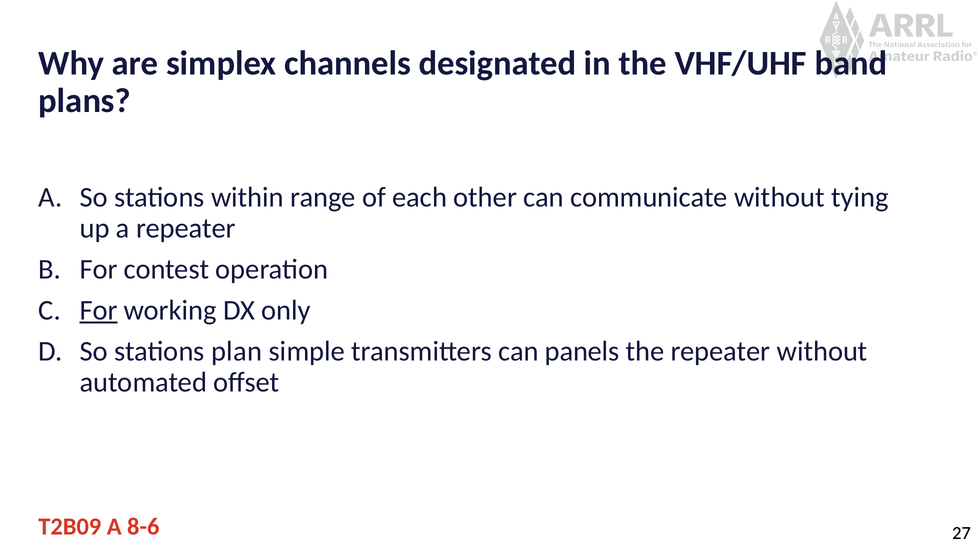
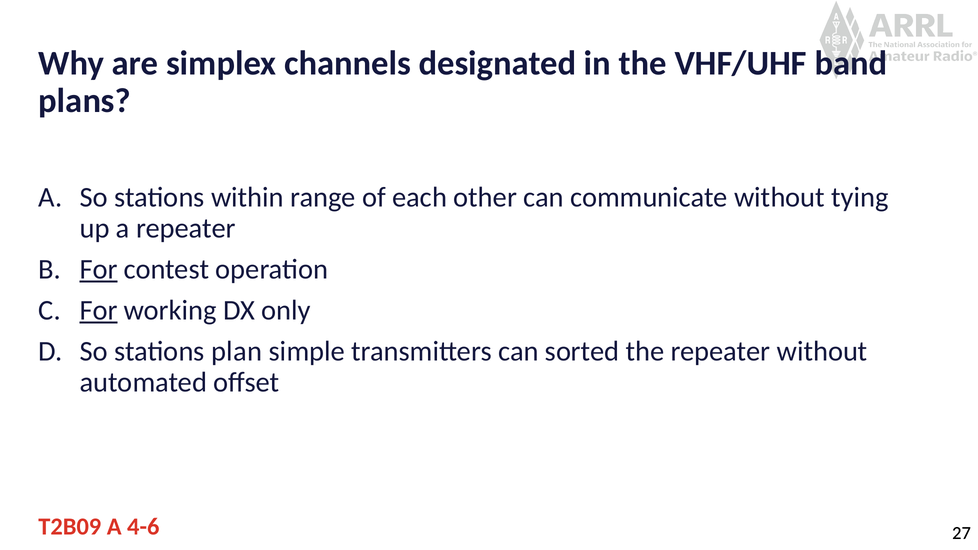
For at (99, 269) underline: none -> present
panels: panels -> sorted
8-6: 8-6 -> 4-6
